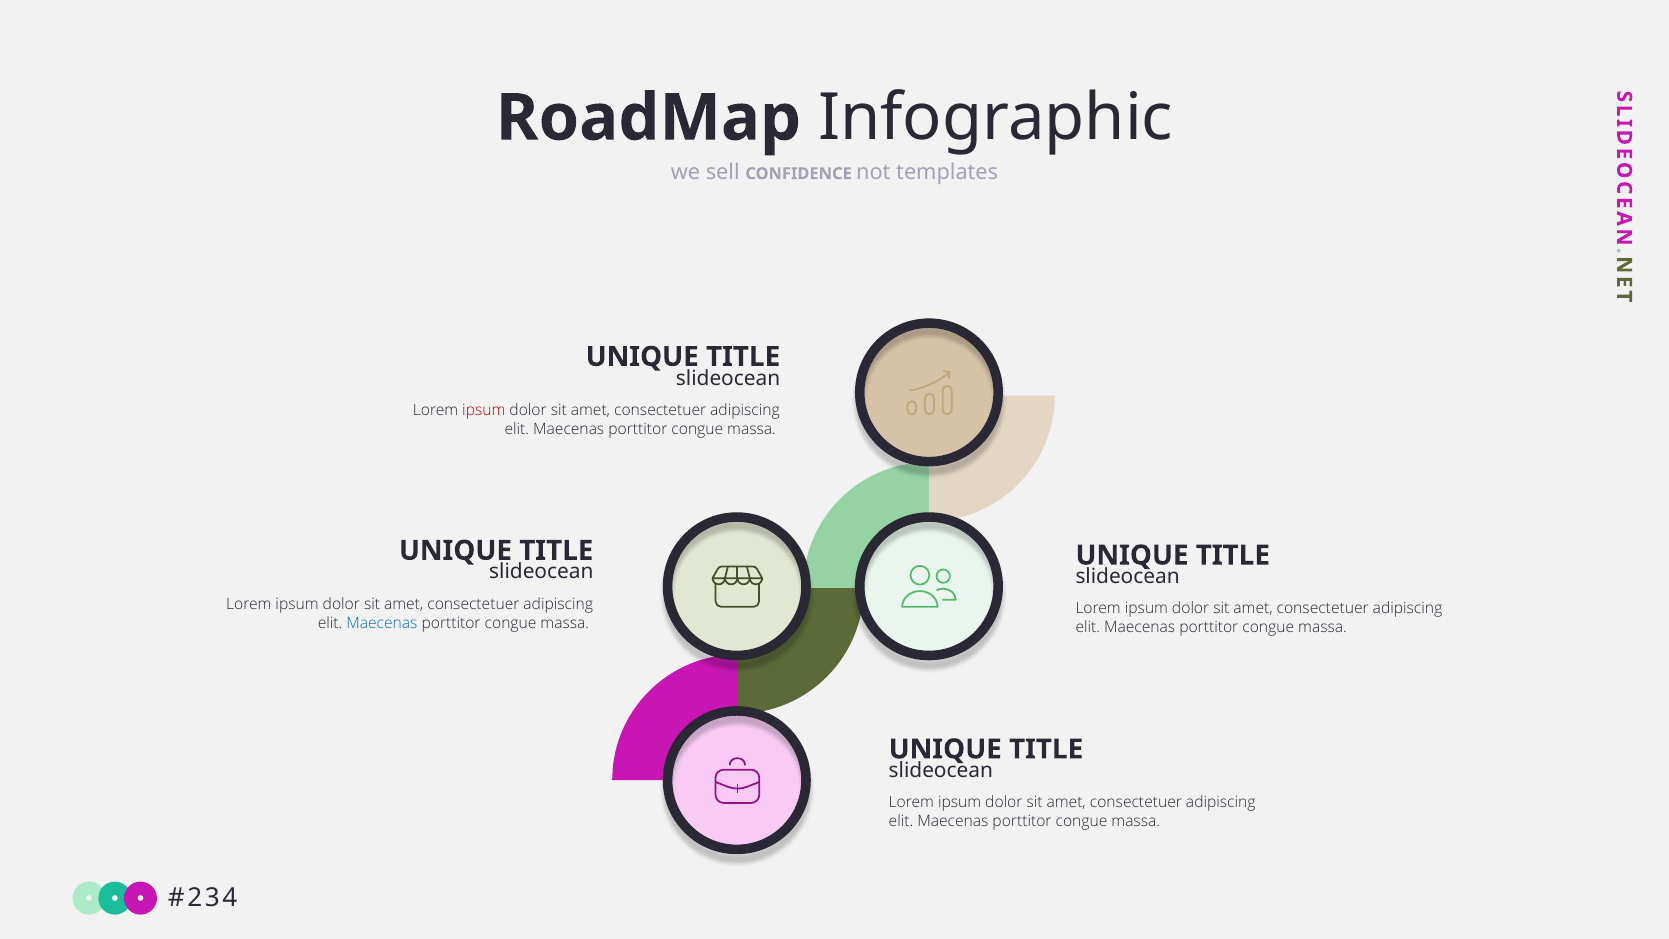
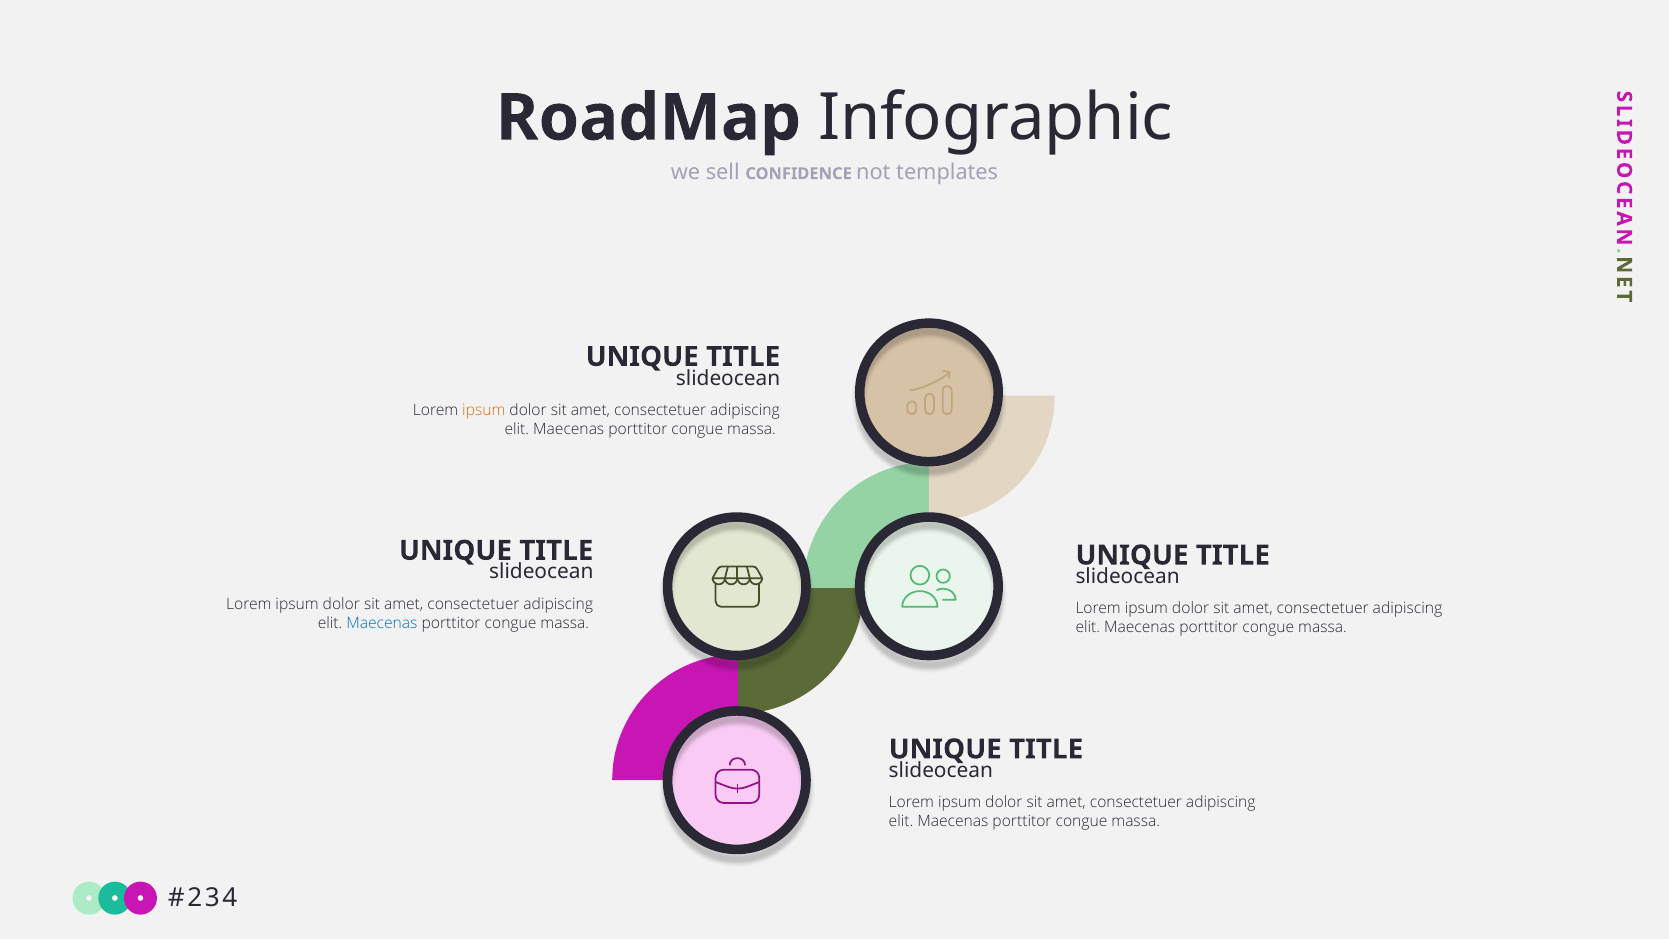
ipsum at (484, 410) colour: red -> orange
